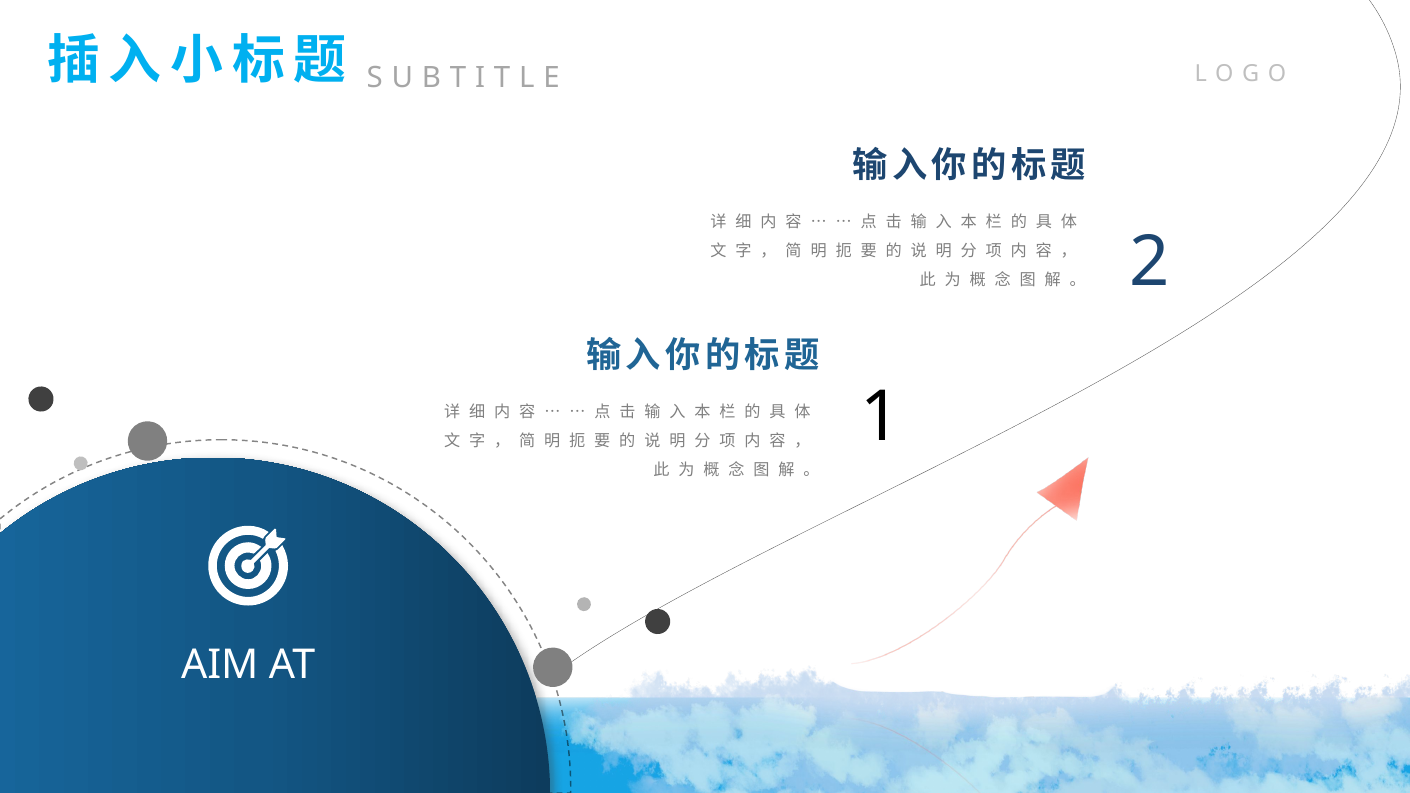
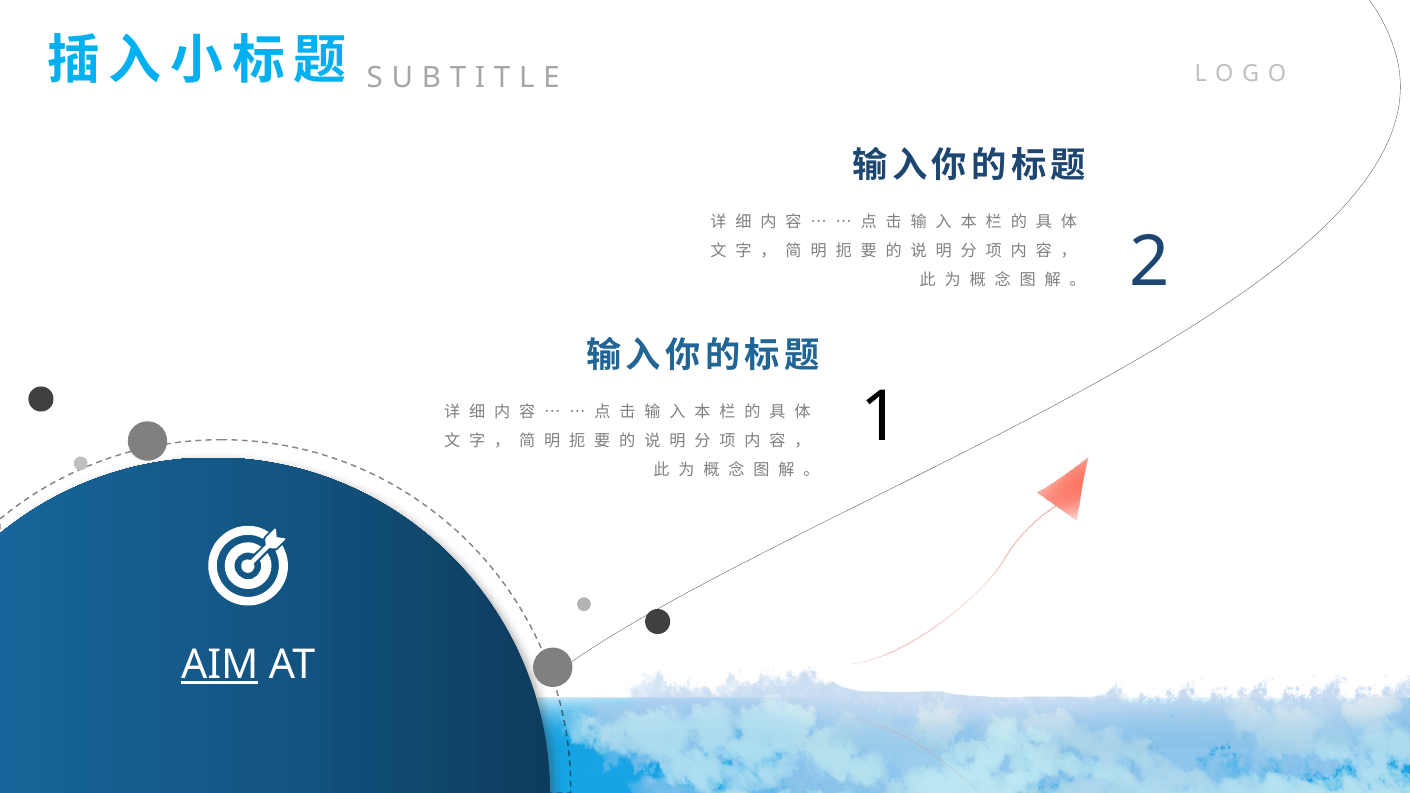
AIM underline: none -> present
